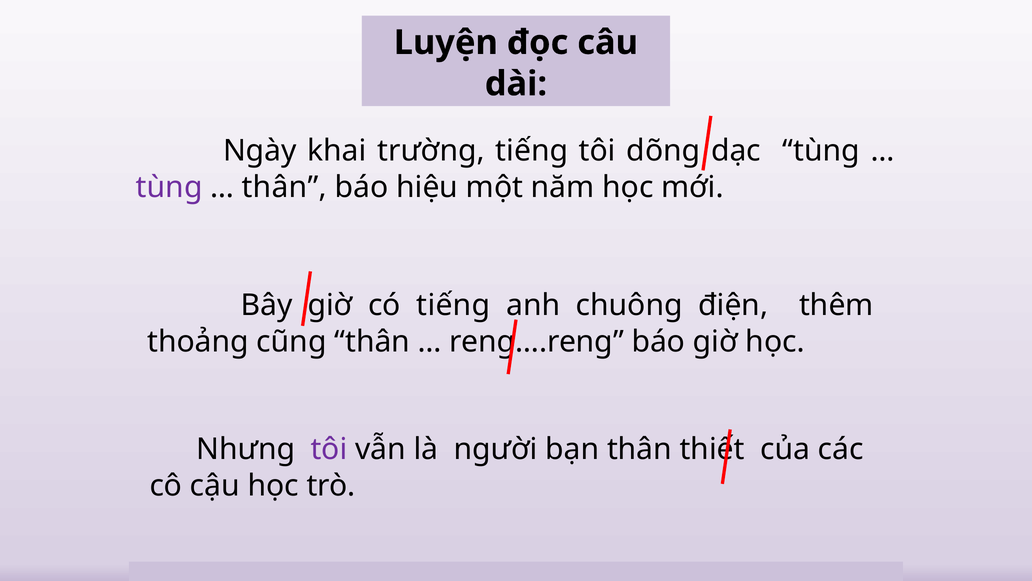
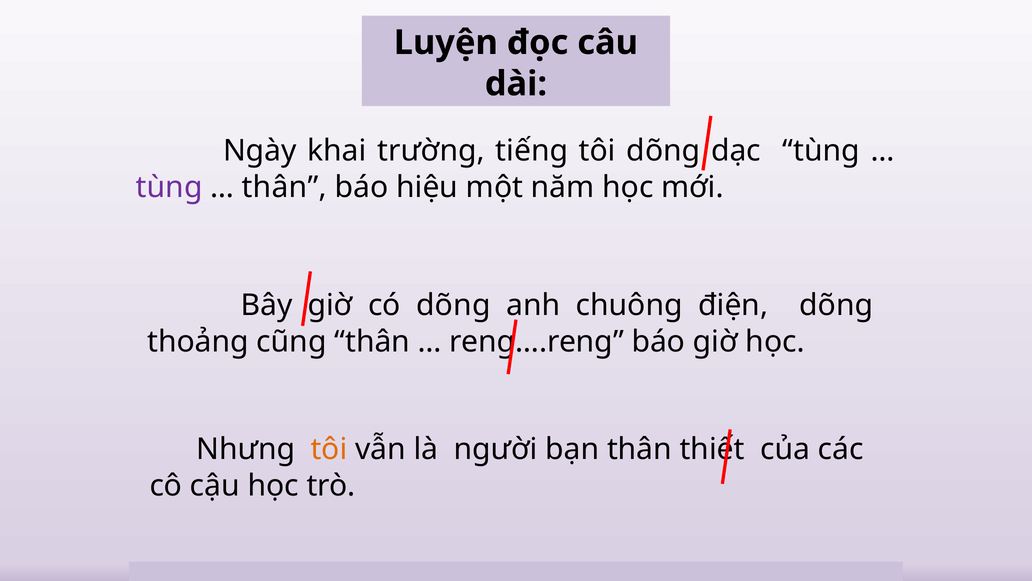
có tiếng: tiếng -> dõng
điện thêm: thêm -> dõng
tôi at (329, 449) colour: purple -> orange
